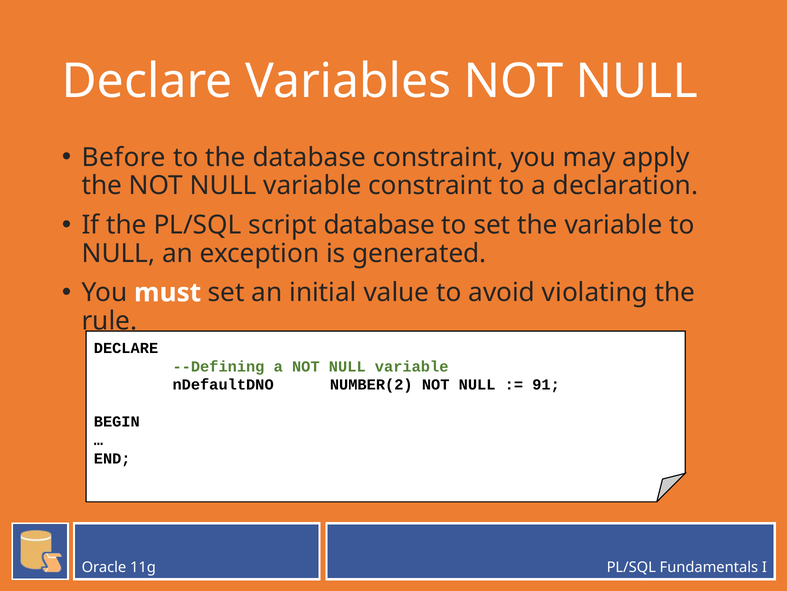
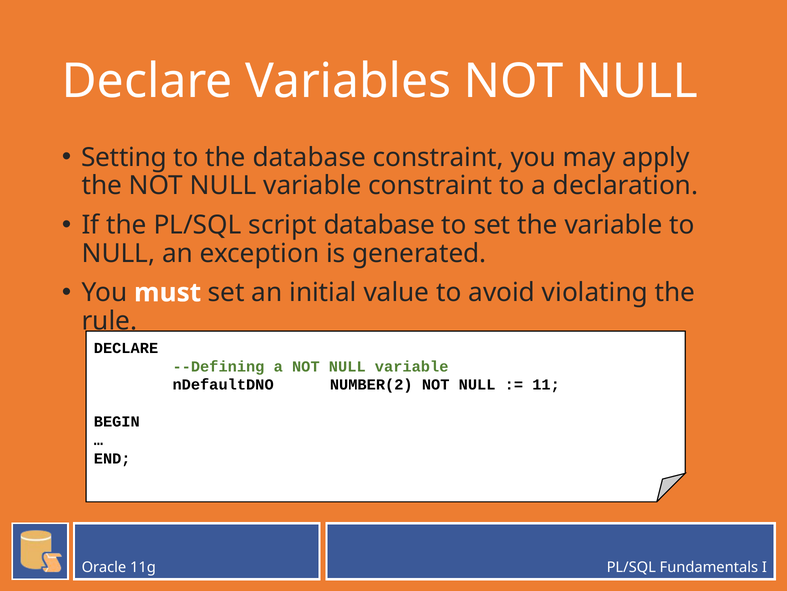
Before: Before -> Setting
91: 91 -> 11
